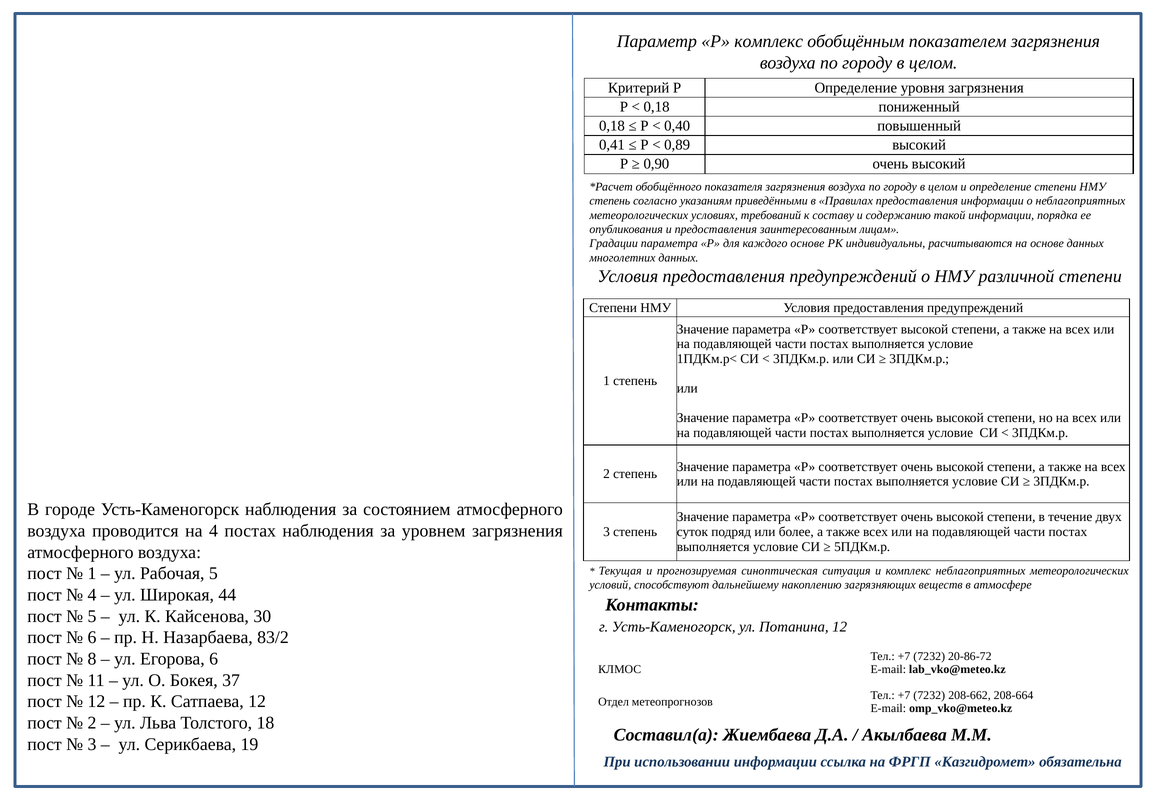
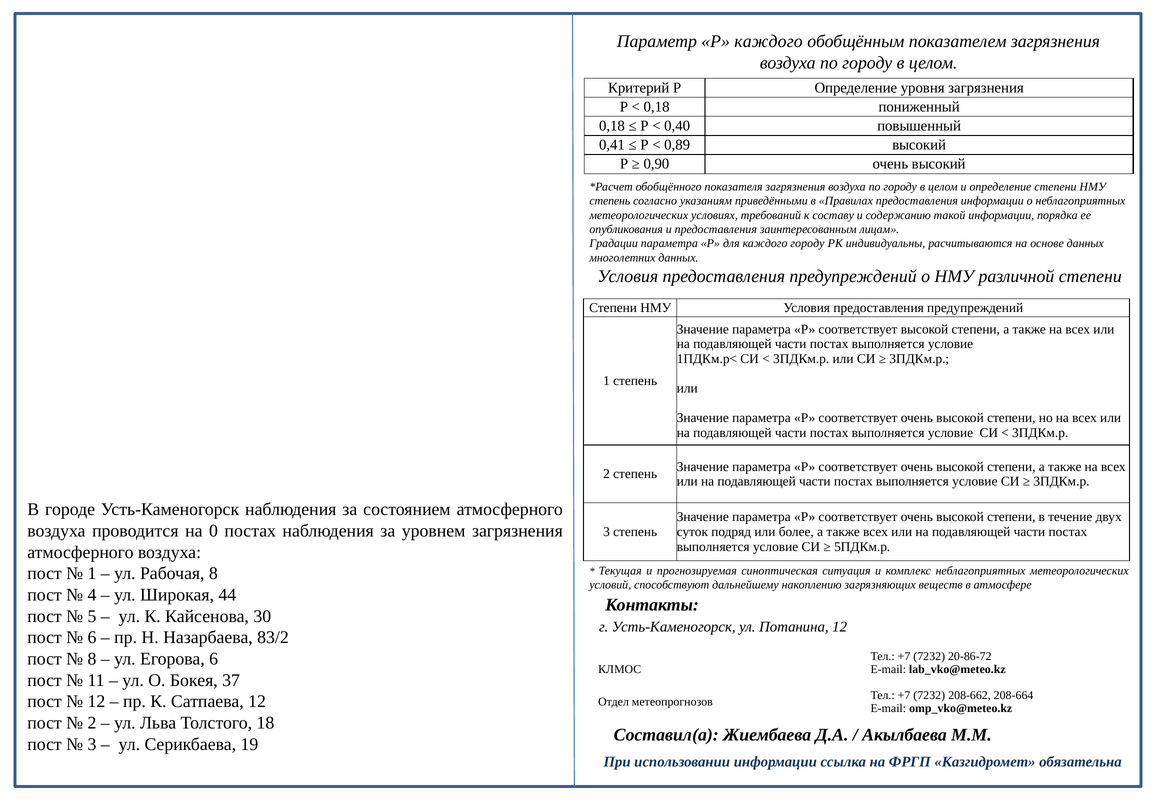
Р комплекс: комплекс -> каждого
каждого основе: основе -> городу
на 4: 4 -> 0
Рабочая 5: 5 -> 8
